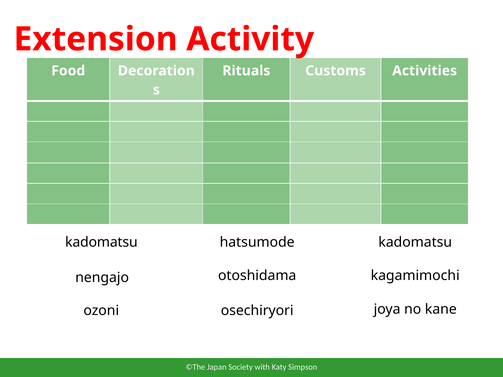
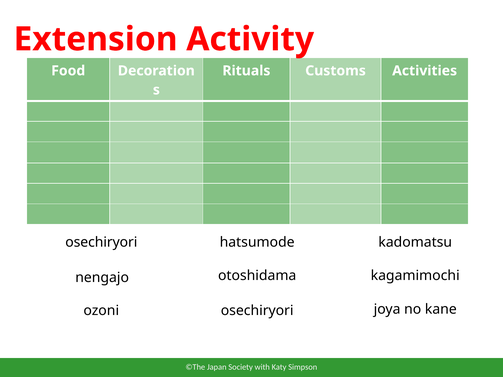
kadomatsu at (101, 242): kadomatsu -> osechiryori
